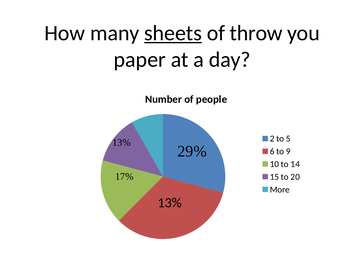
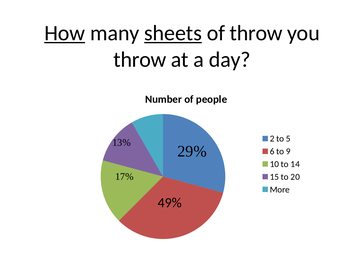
How underline: none -> present
paper at (140, 59): paper -> throw
13% at (170, 202): 13% -> 49%
